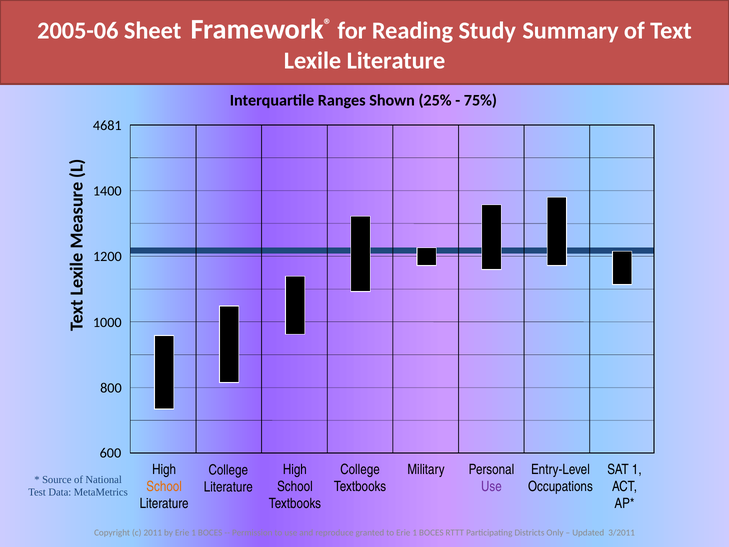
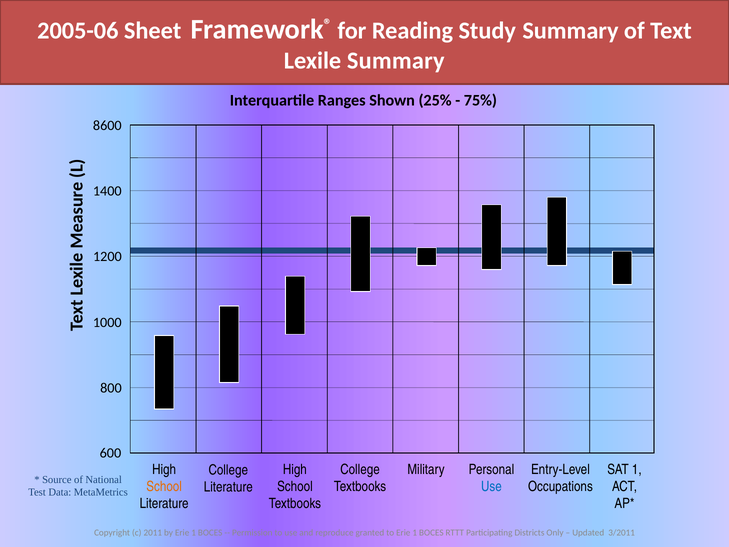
Lexile Literature: Literature -> Summary
4681: 4681 -> 8600
Use at (491, 486) colour: purple -> blue
